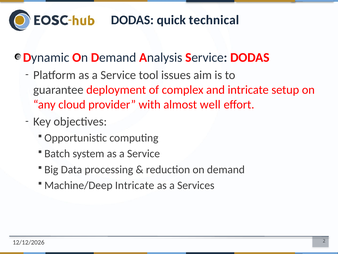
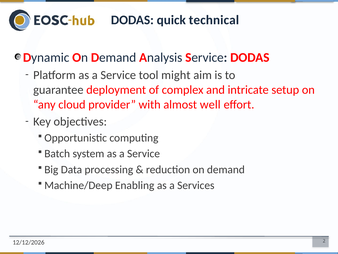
issues: issues -> might
Intricate at (135, 185): Intricate -> Enabling
